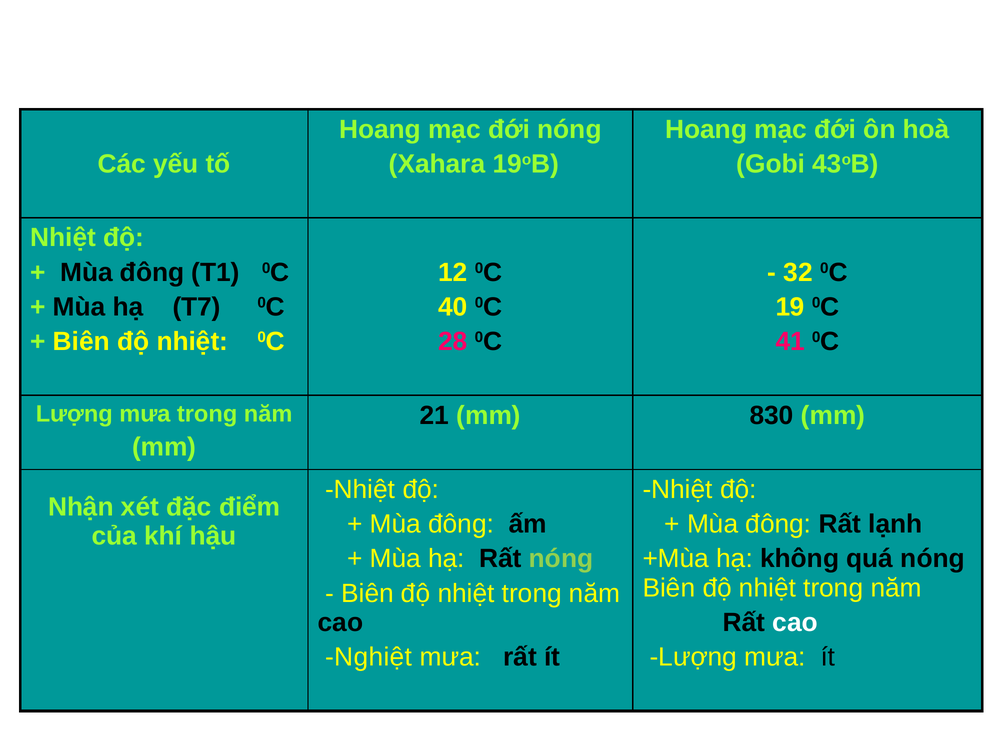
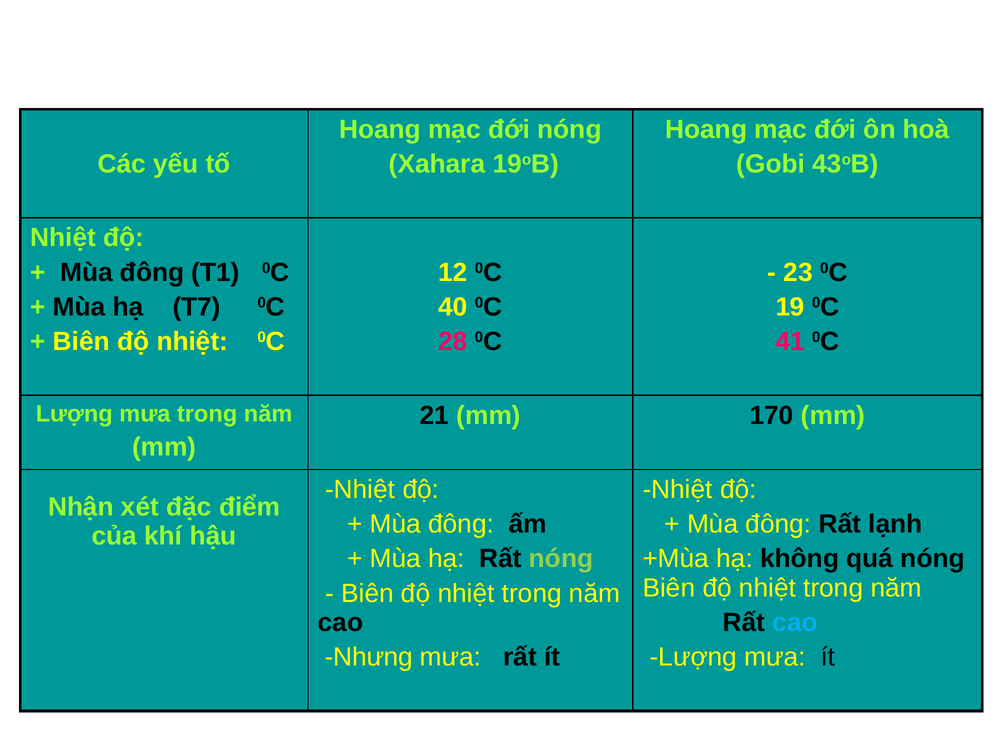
32: 32 -> 23
830: 830 -> 170
cao at (795, 623) colour: white -> light blue
Nghiệt: Nghiệt -> Nhưng
